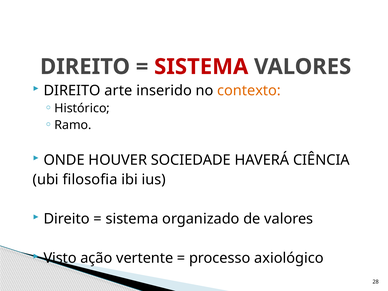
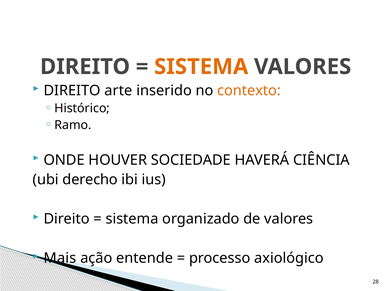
SISTEMA at (201, 67) colour: red -> orange
filosofia: filosofia -> derecho
Visto: Visto -> Mais
vertente: vertente -> entende
